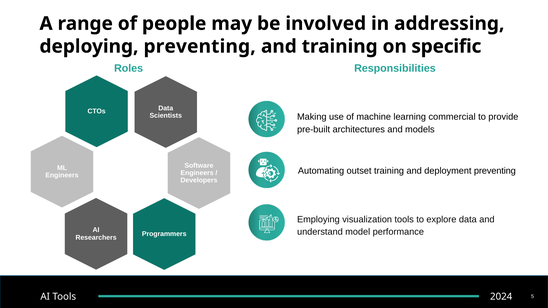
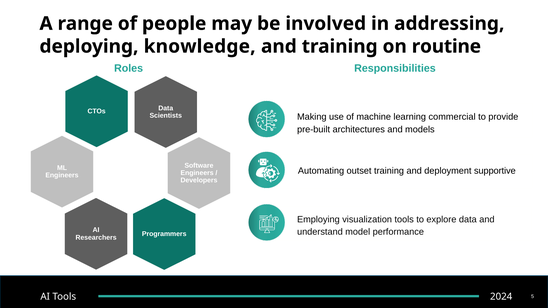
deploying preventing: preventing -> knowledge
specific: specific -> routine
deployment preventing: preventing -> supportive
